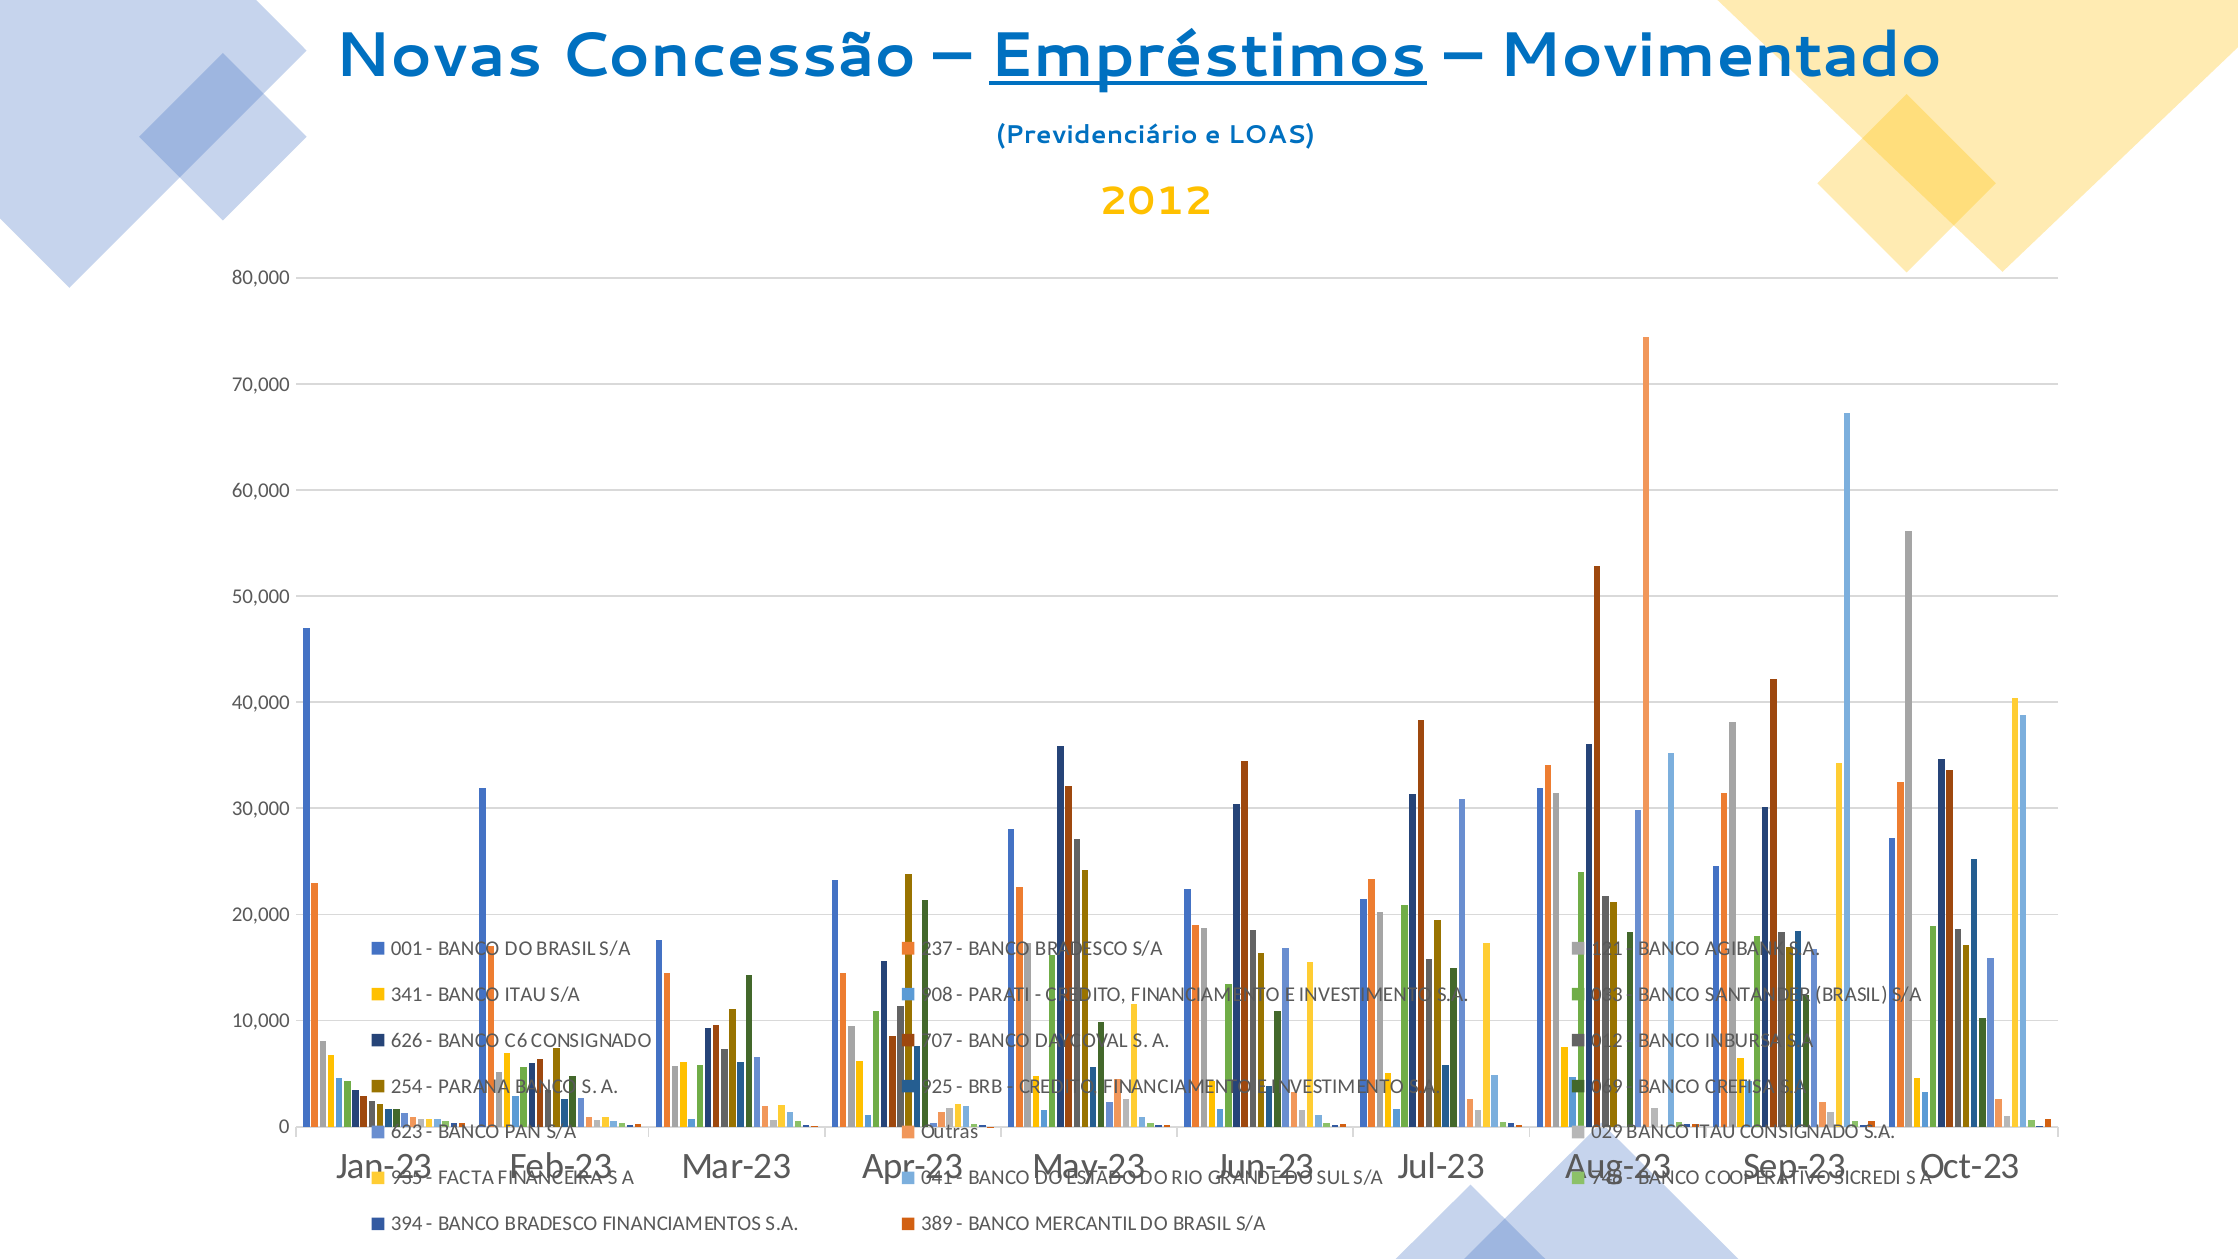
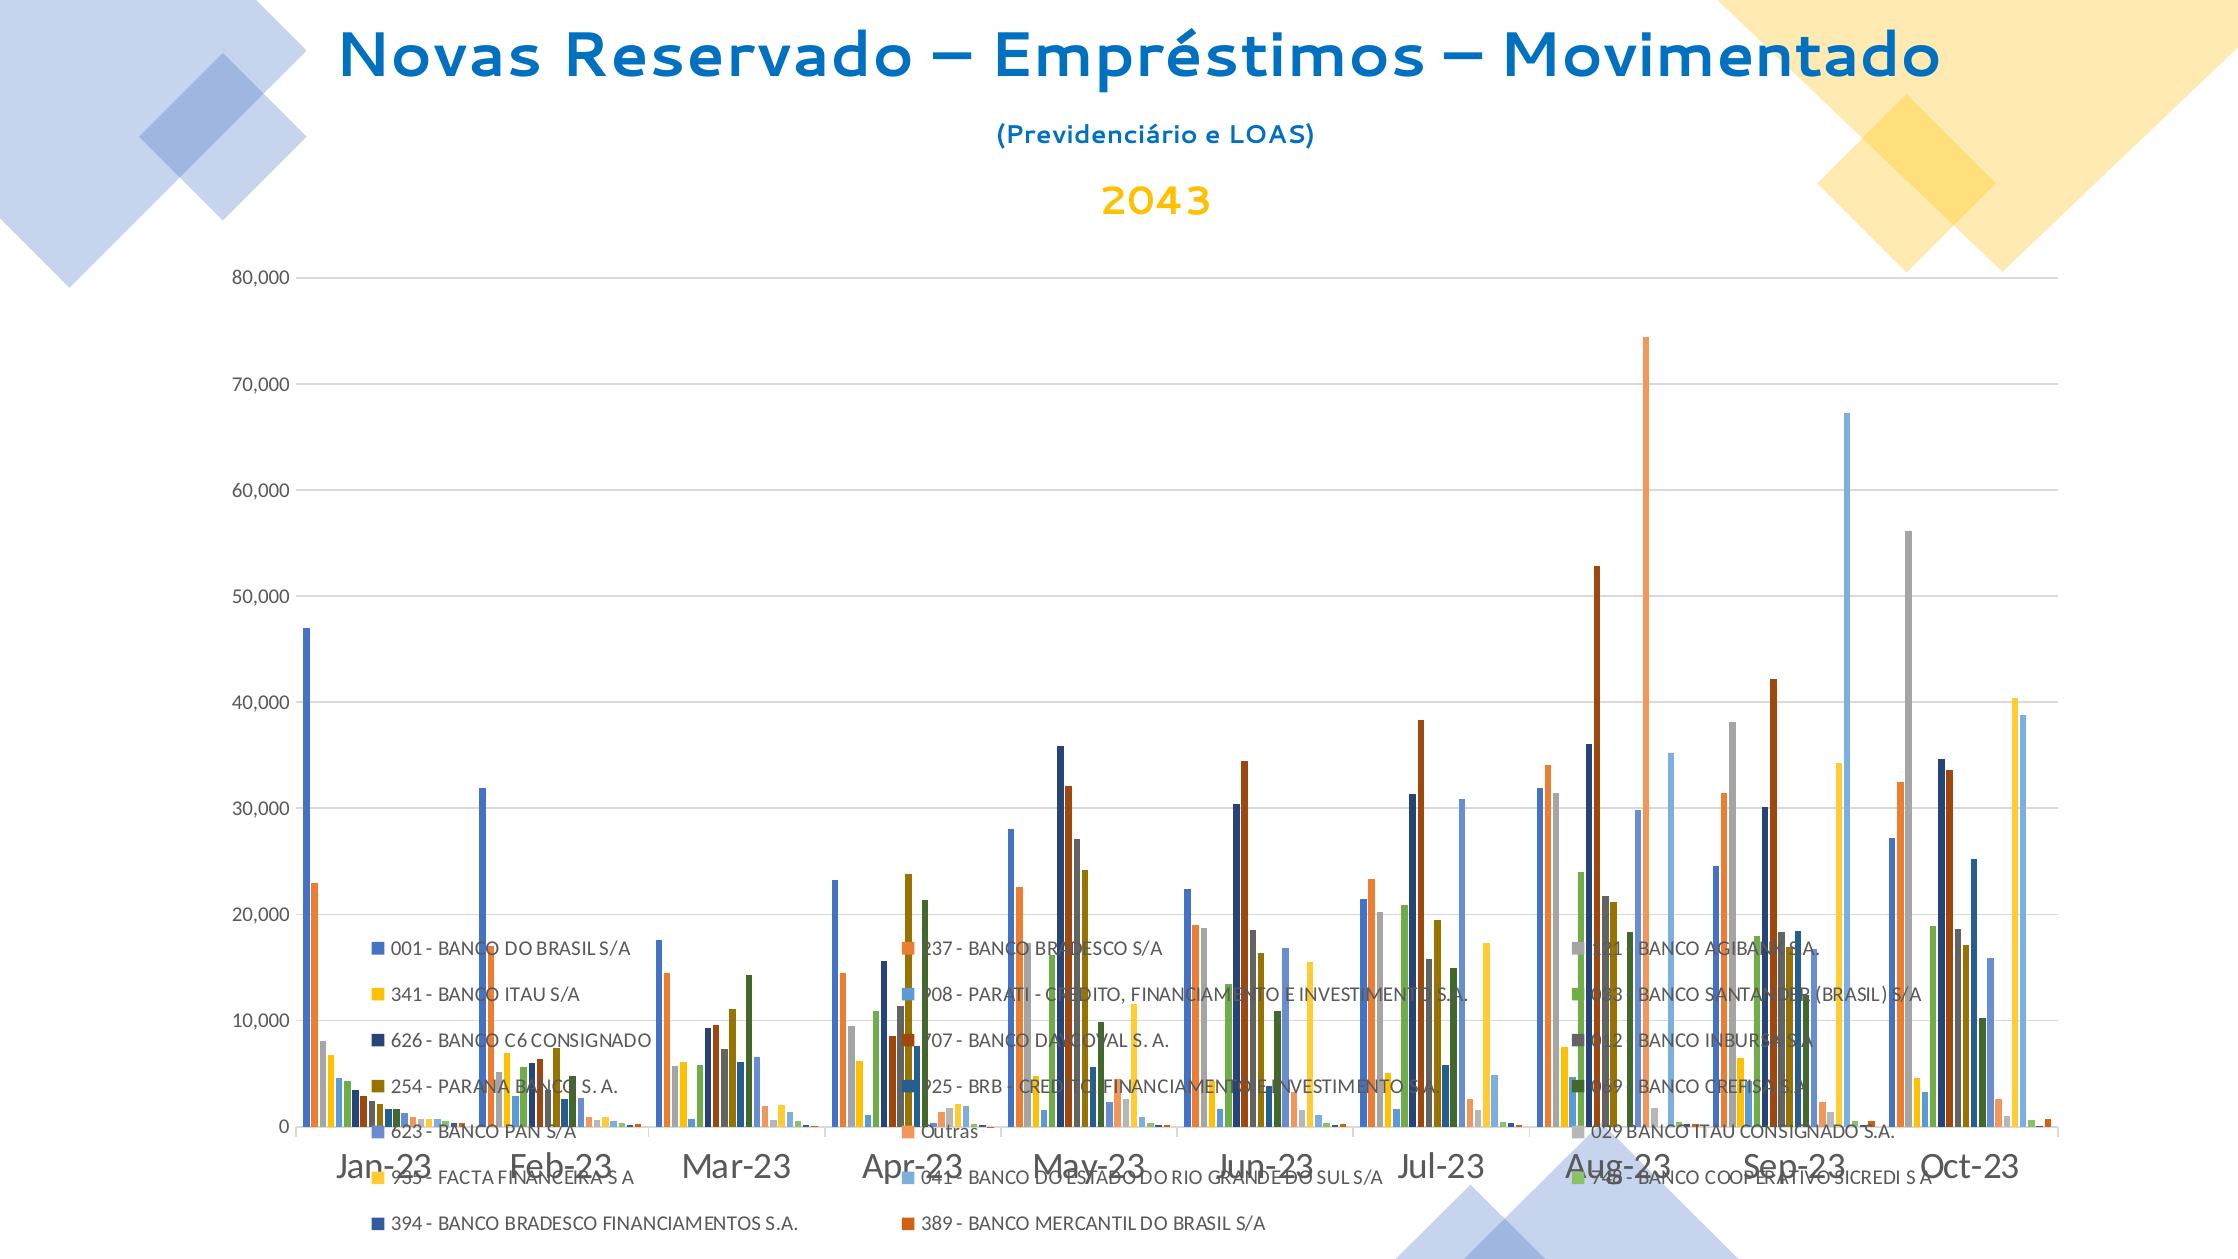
Concessão: Concessão -> Reservado
Empréstimos underline: present -> none
2012: 2012 -> 2043
